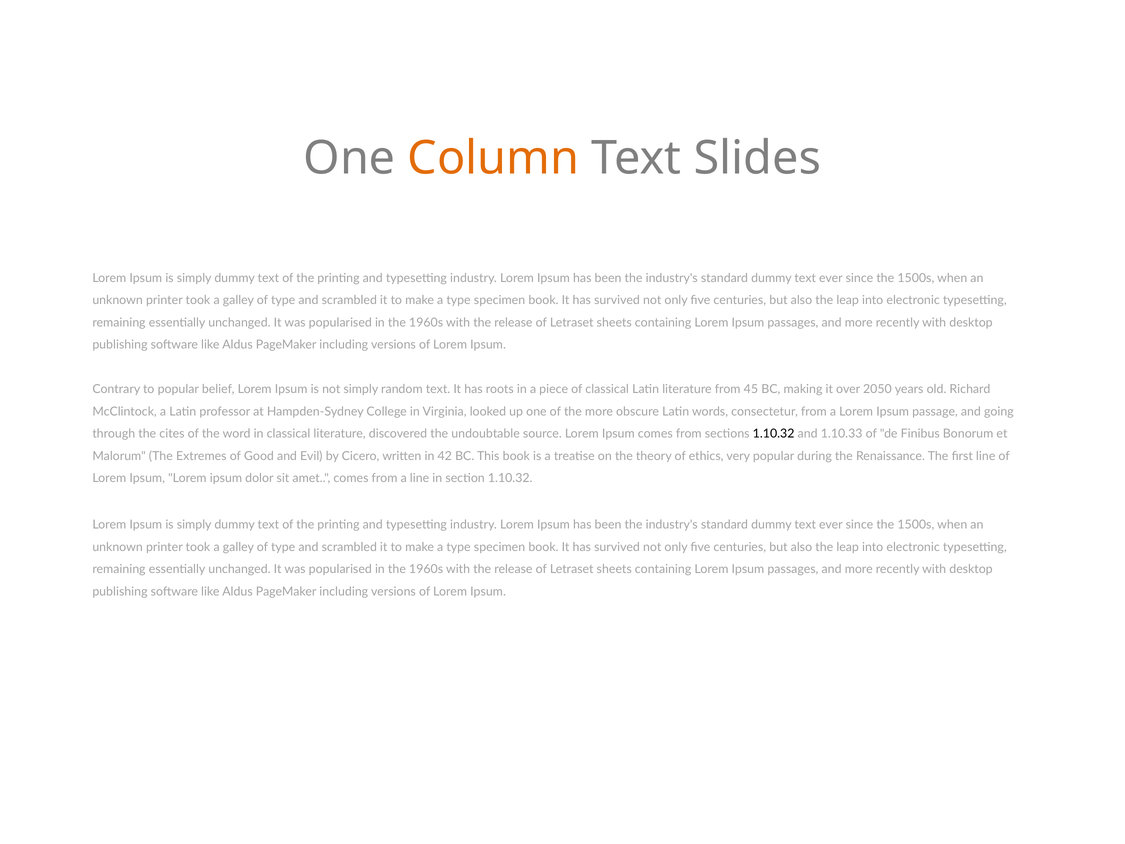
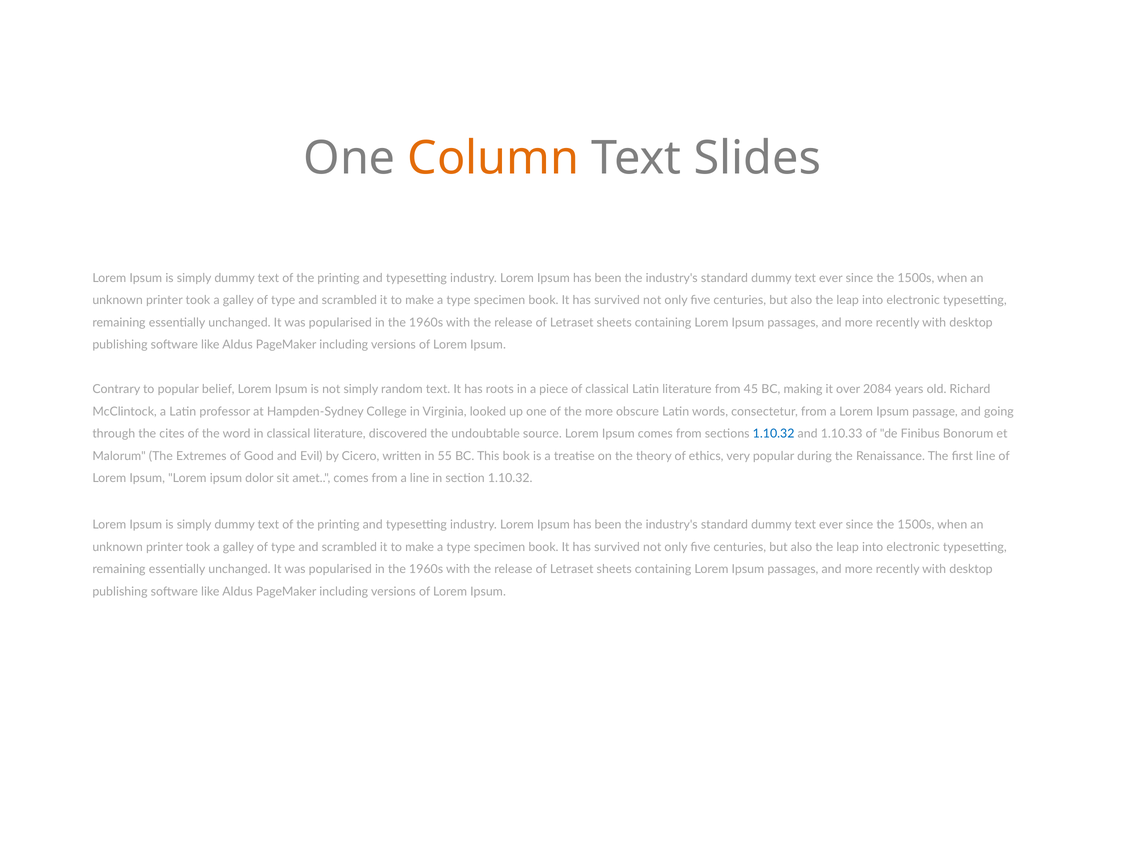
2050: 2050 -> 2084
1.10.32 at (774, 434) colour: black -> blue
42: 42 -> 55
